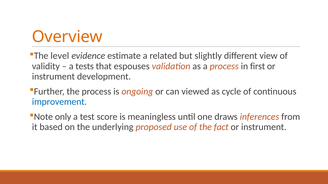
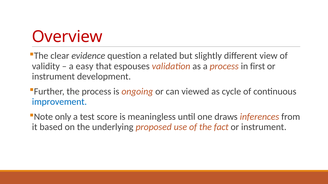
Overview colour: orange -> red
level: level -> clear
estimate: estimate -> question
tests: tests -> easy
